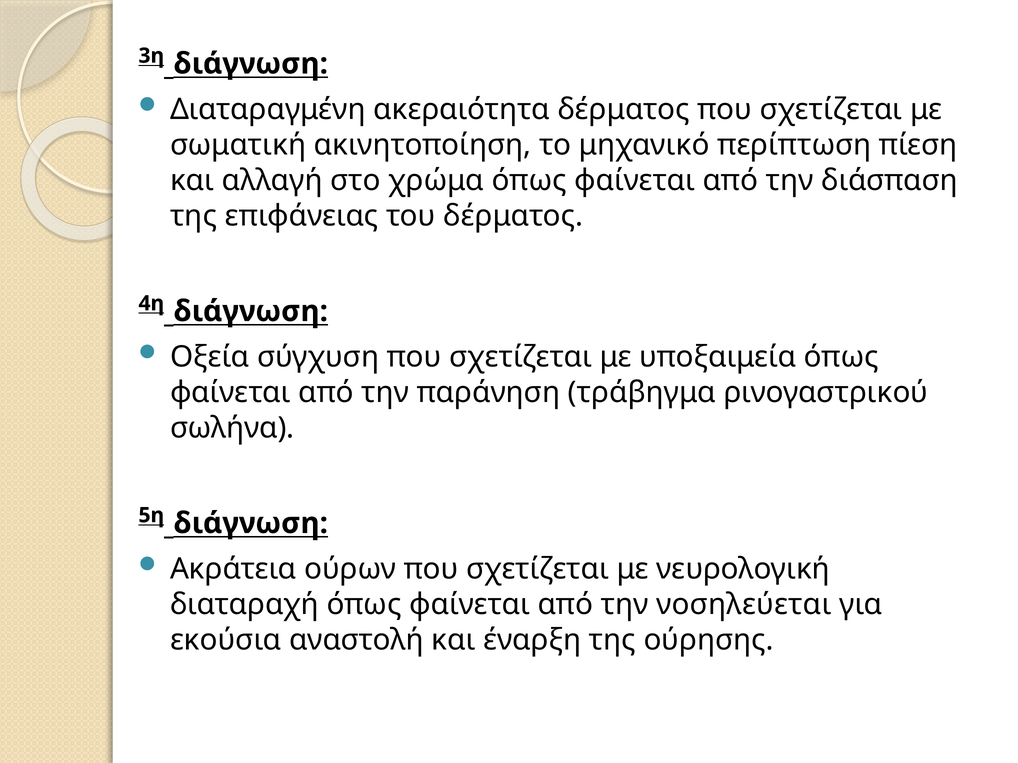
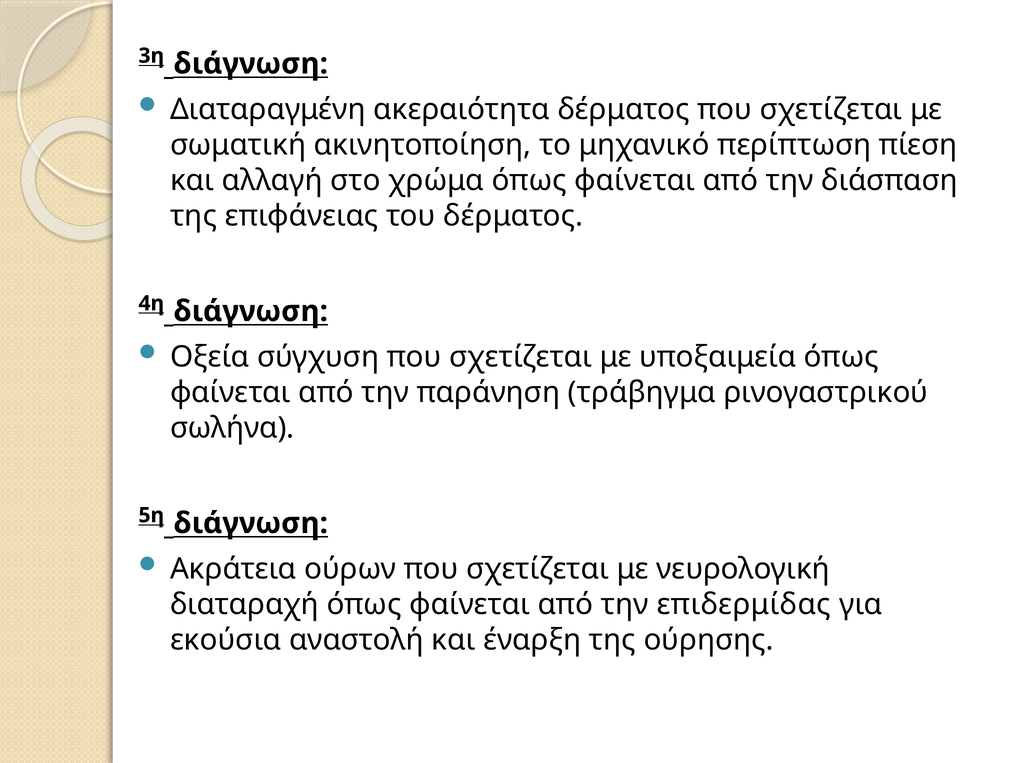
νοσηλεύεται: νοσηλεύεται -> επιδερμίδας
